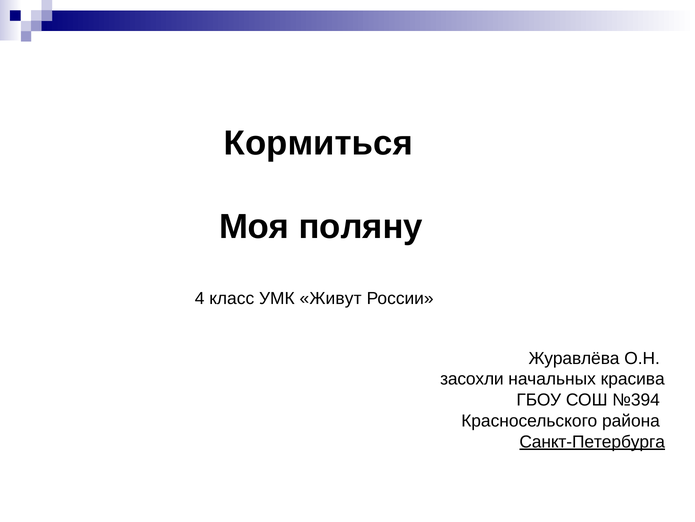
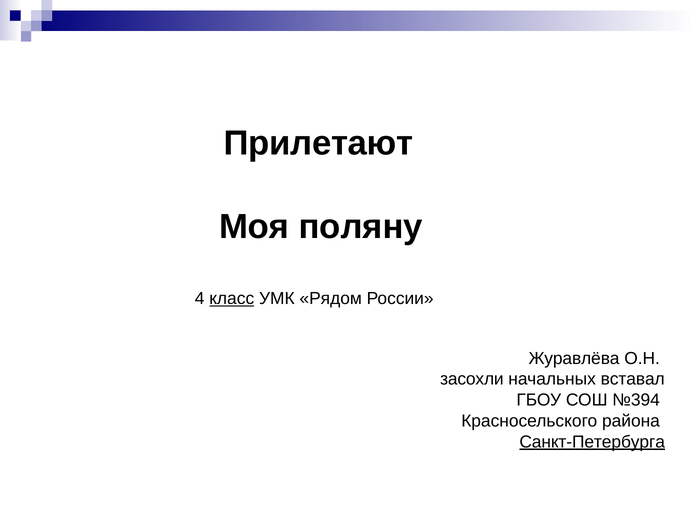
Кормиться: Кормиться -> Прилетают
класс underline: none -> present
Живут: Живут -> Рядом
красива: красива -> вставал
